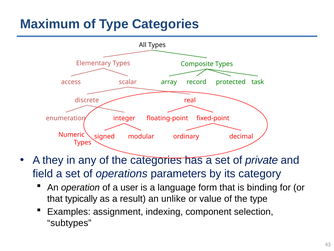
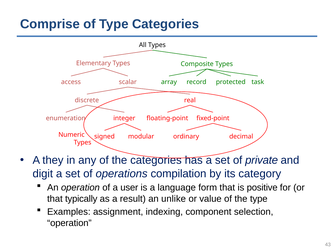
Maximum: Maximum -> Comprise
field: field -> digit
parameters: parameters -> compilation
binding: binding -> positive
subtypes at (69, 223): subtypes -> operation
